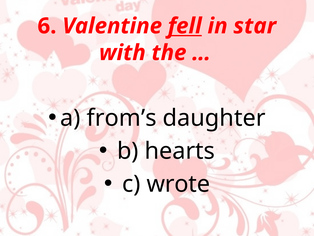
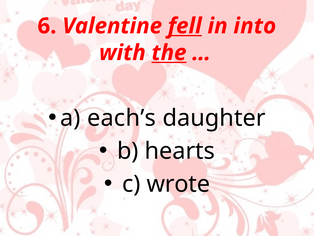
star: star -> into
the underline: none -> present
from’s: from’s -> each’s
